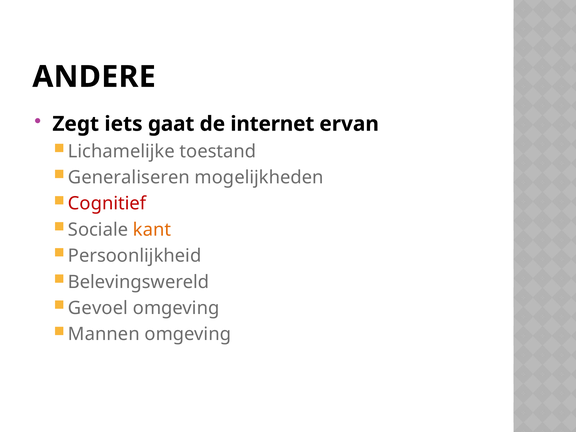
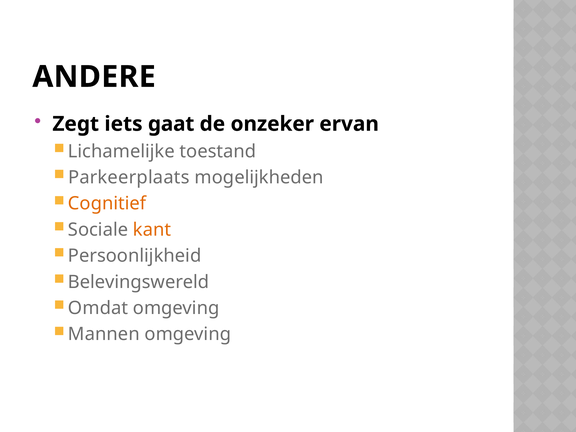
internet: internet -> onzeker
Generaliseren: Generaliseren -> Parkeerplaats
Cognitief colour: red -> orange
Gevoel: Gevoel -> Omdat
